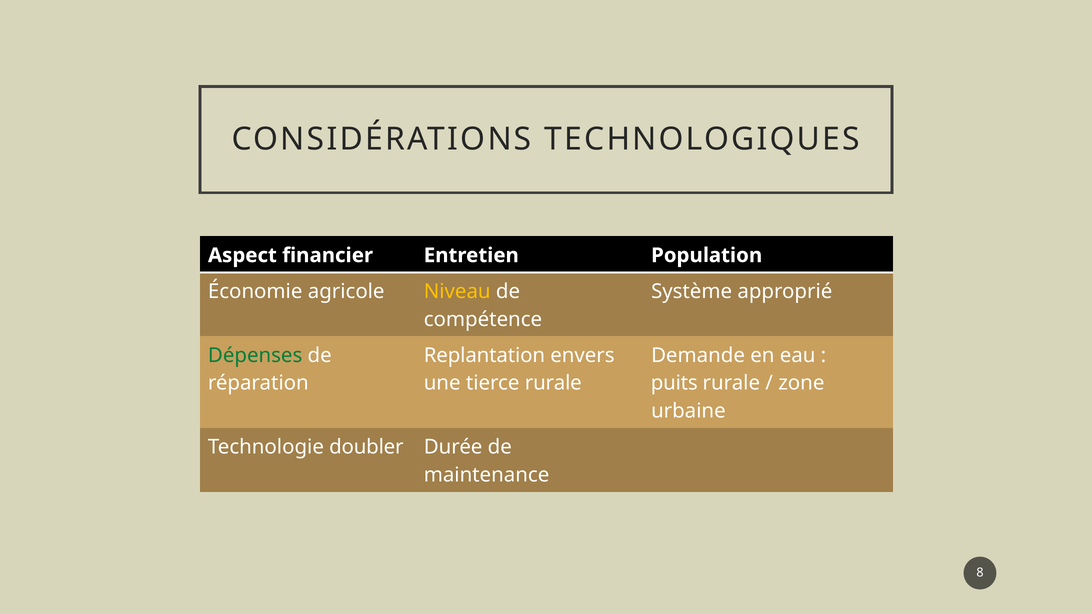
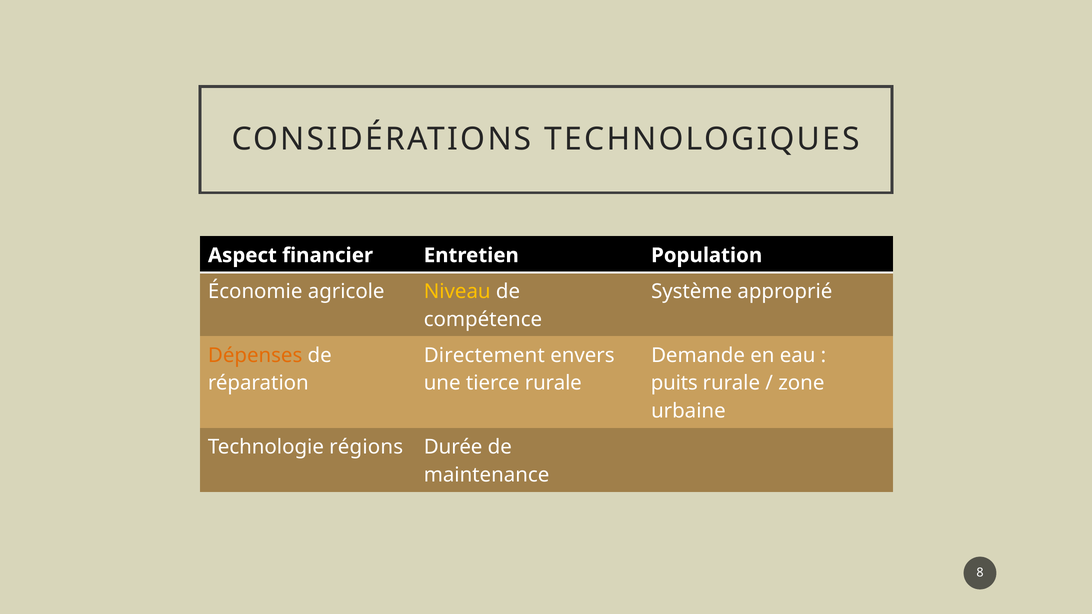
Dépenses colour: green -> orange
Replantation: Replantation -> Directement
doubler: doubler -> régions
